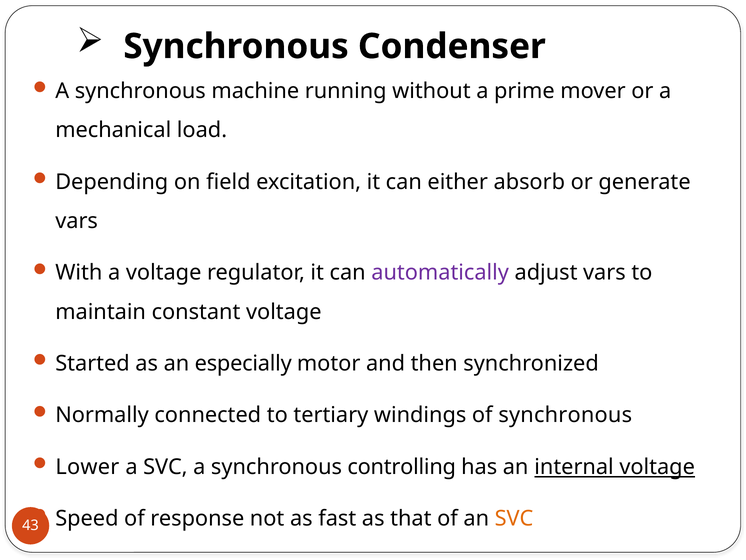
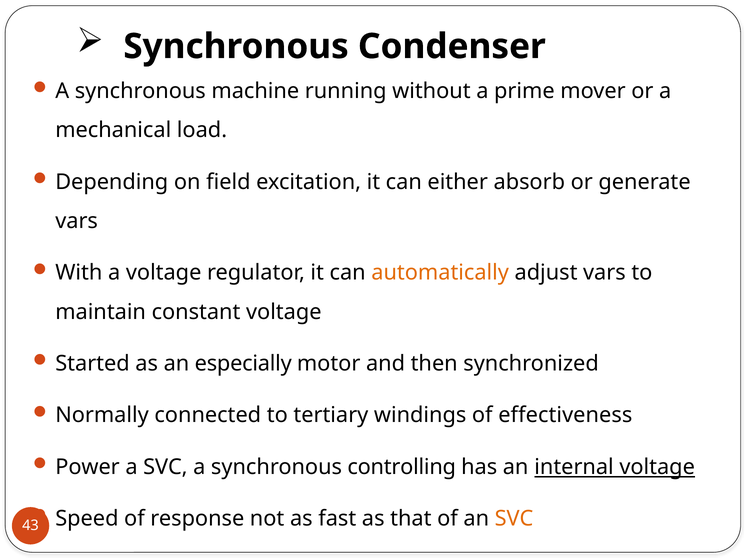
automatically colour: purple -> orange
of synchronous: synchronous -> effectiveness
Lower: Lower -> Power
